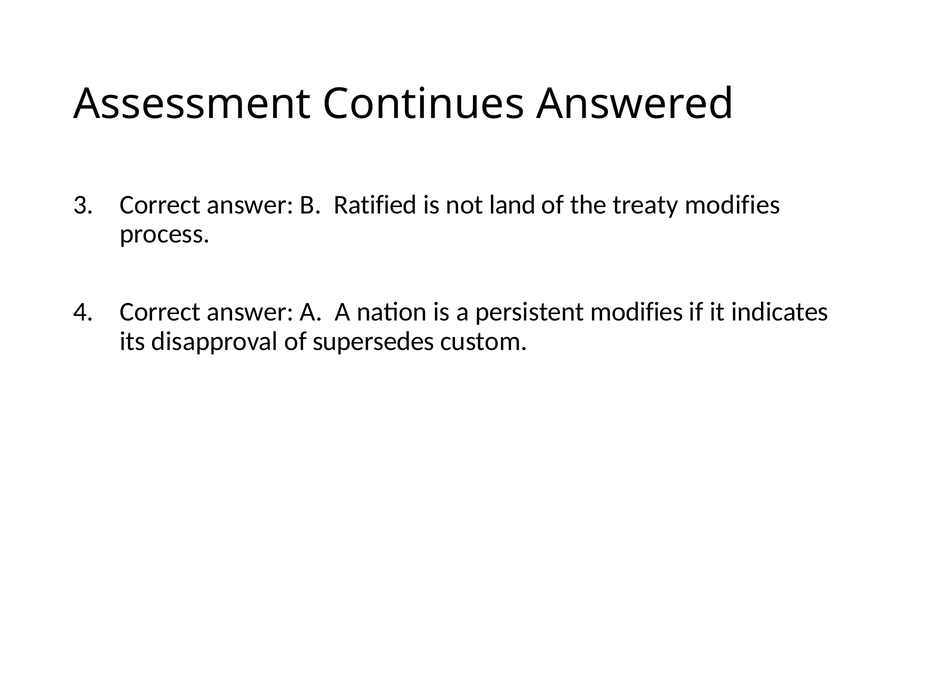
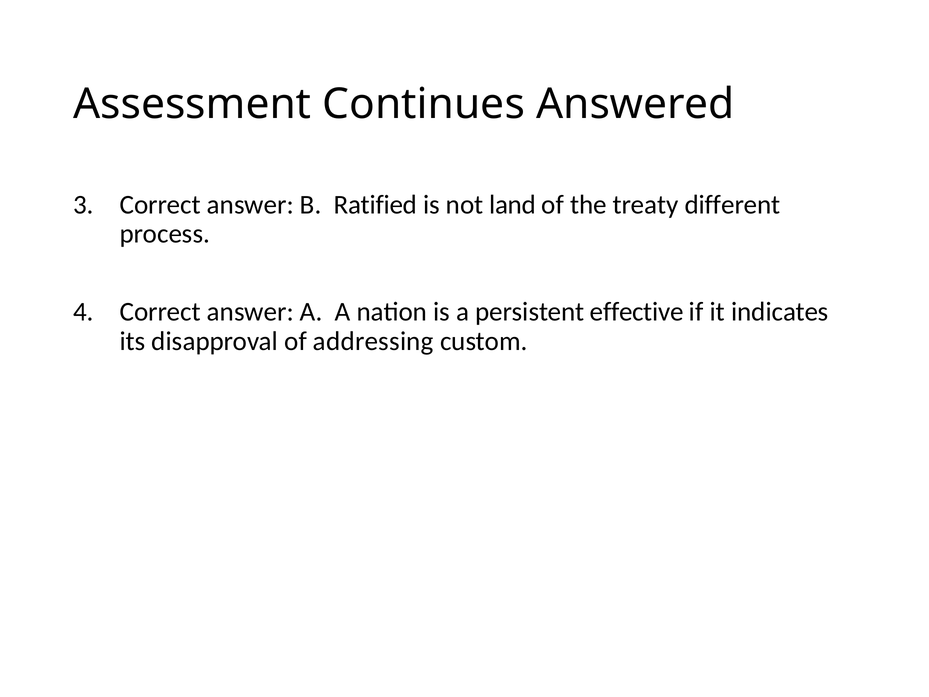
treaty modifies: modifies -> different
persistent modifies: modifies -> effective
supersedes: supersedes -> addressing
